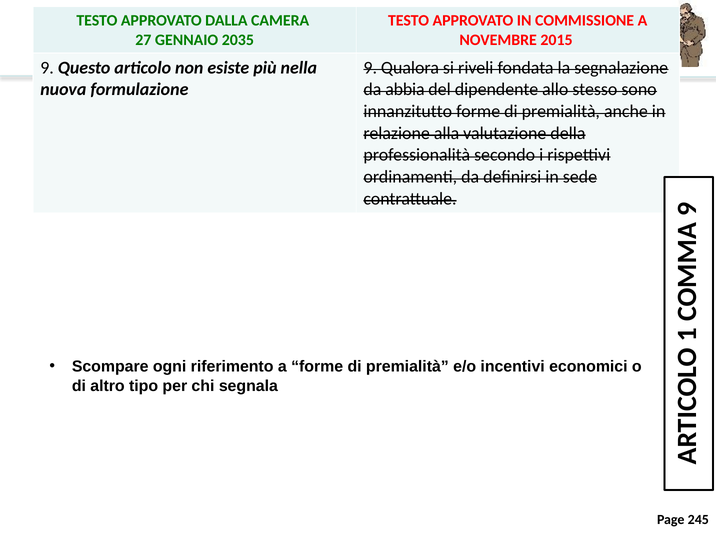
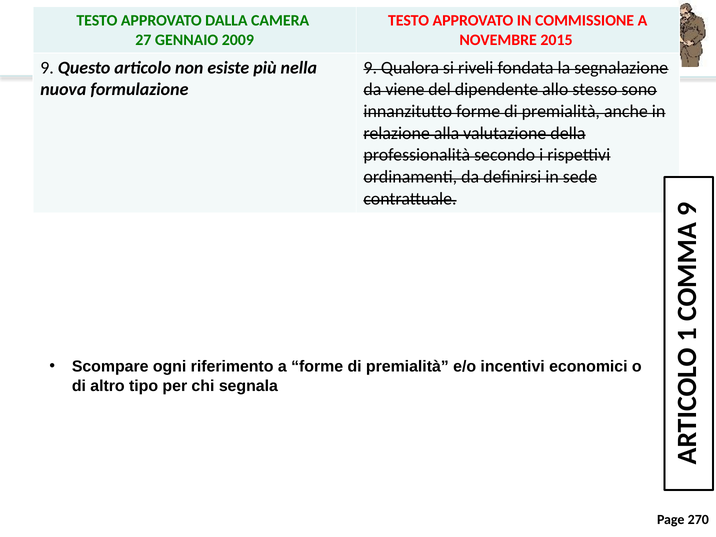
2035: 2035 -> 2009
abbia: abbia -> viene
245: 245 -> 270
